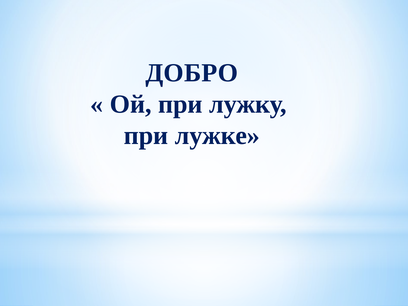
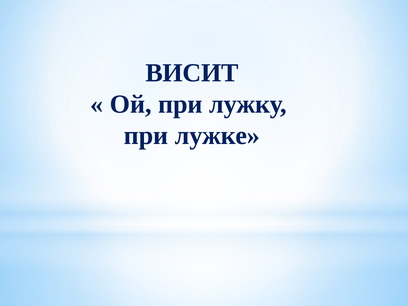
ДОБРО: ДОБРО -> ВИСИТ
